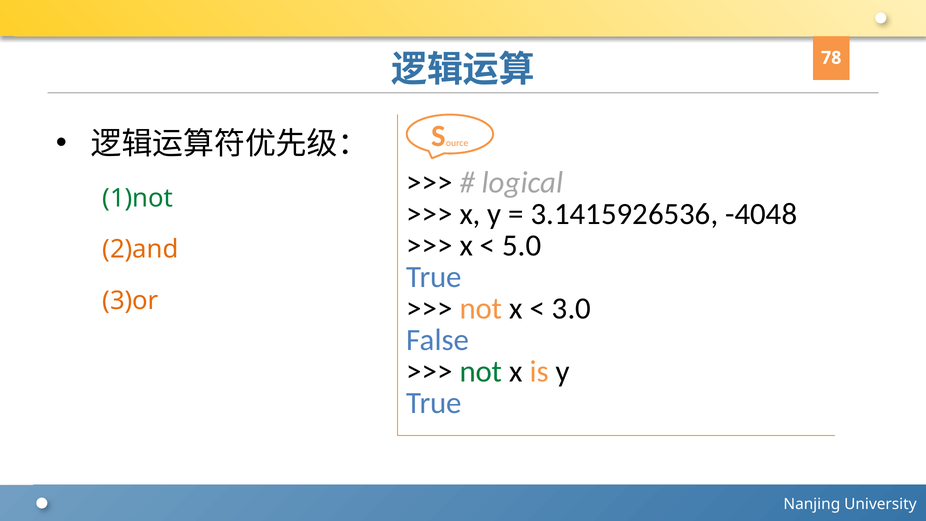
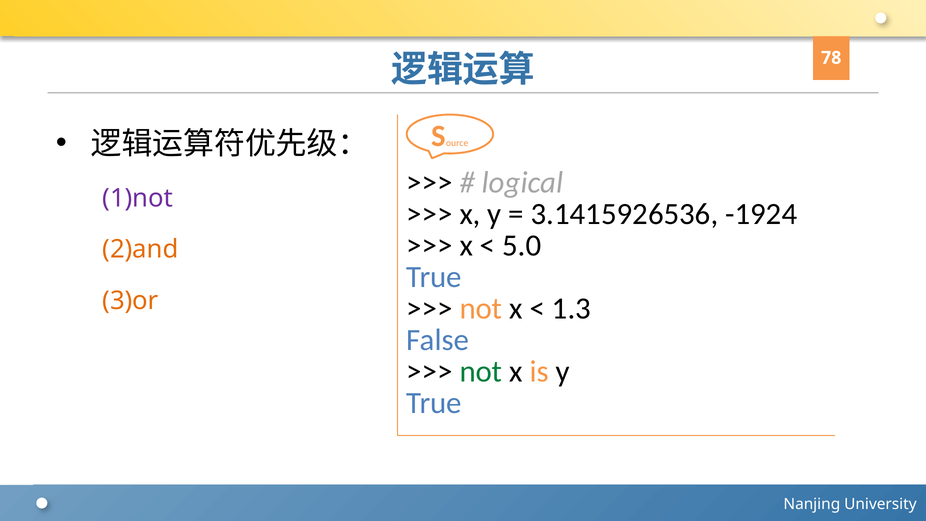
1)not colour: green -> purple
-4048: -4048 -> -1924
3.0: 3.0 -> 1.3
